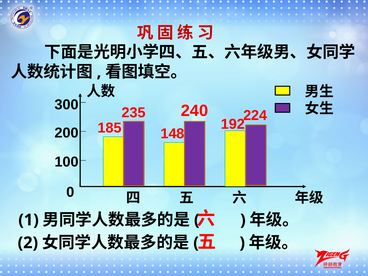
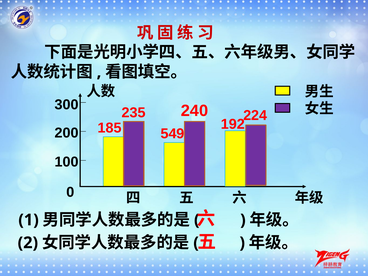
148: 148 -> 549
